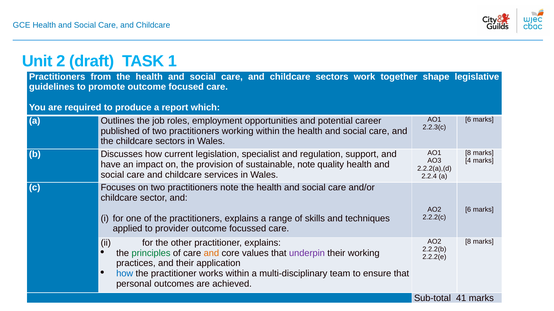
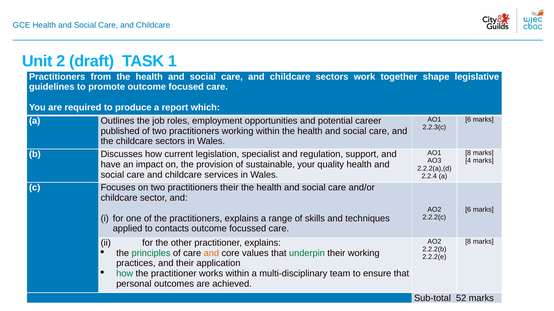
sustainable note: note -> your
practitioners note: note -> their
provider: provider -> contacts
underpin colour: purple -> green
how at (125, 274) colour: blue -> green
41: 41 -> 52
